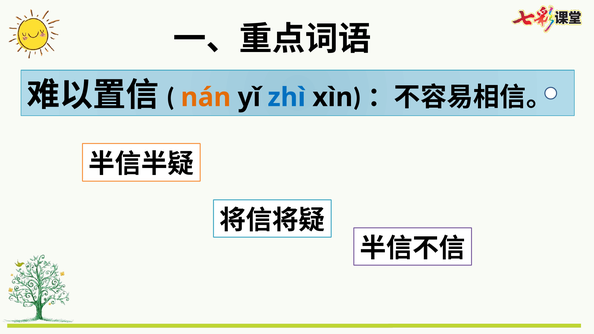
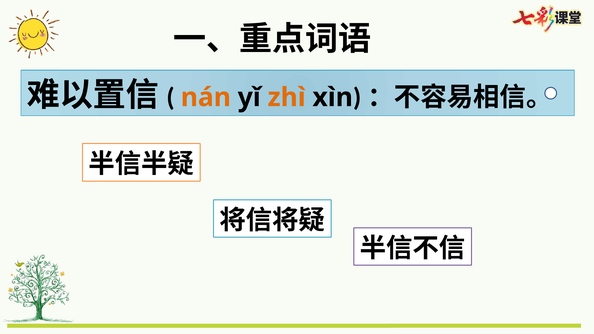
zhì colour: blue -> orange
